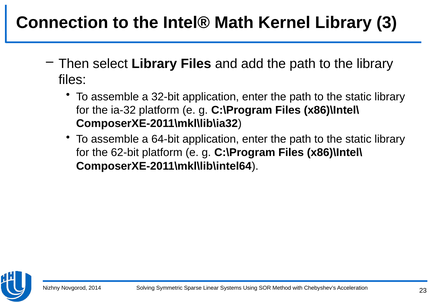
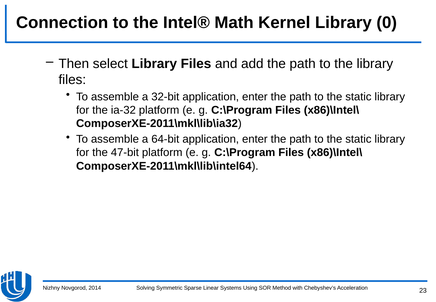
3: 3 -> 0
62-bit: 62-bit -> 47-bit
